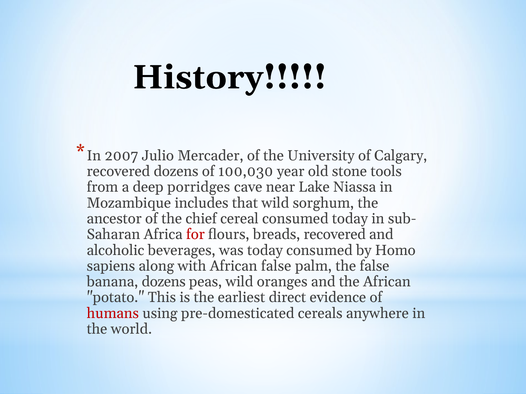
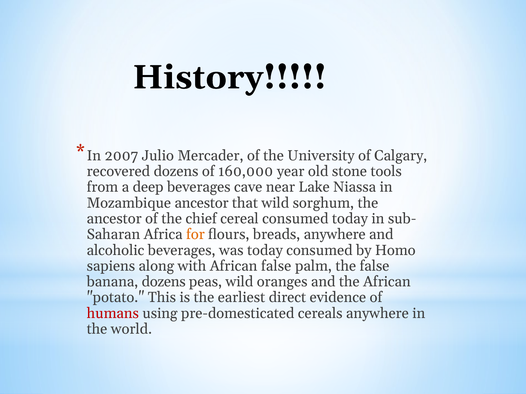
100,030: 100,030 -> 160,000
deep porridges: porridges -> beverages
Mozambique includes: includes -> ancestor
for colour: red -> orange
breads recovered: recovered -> anywhere
